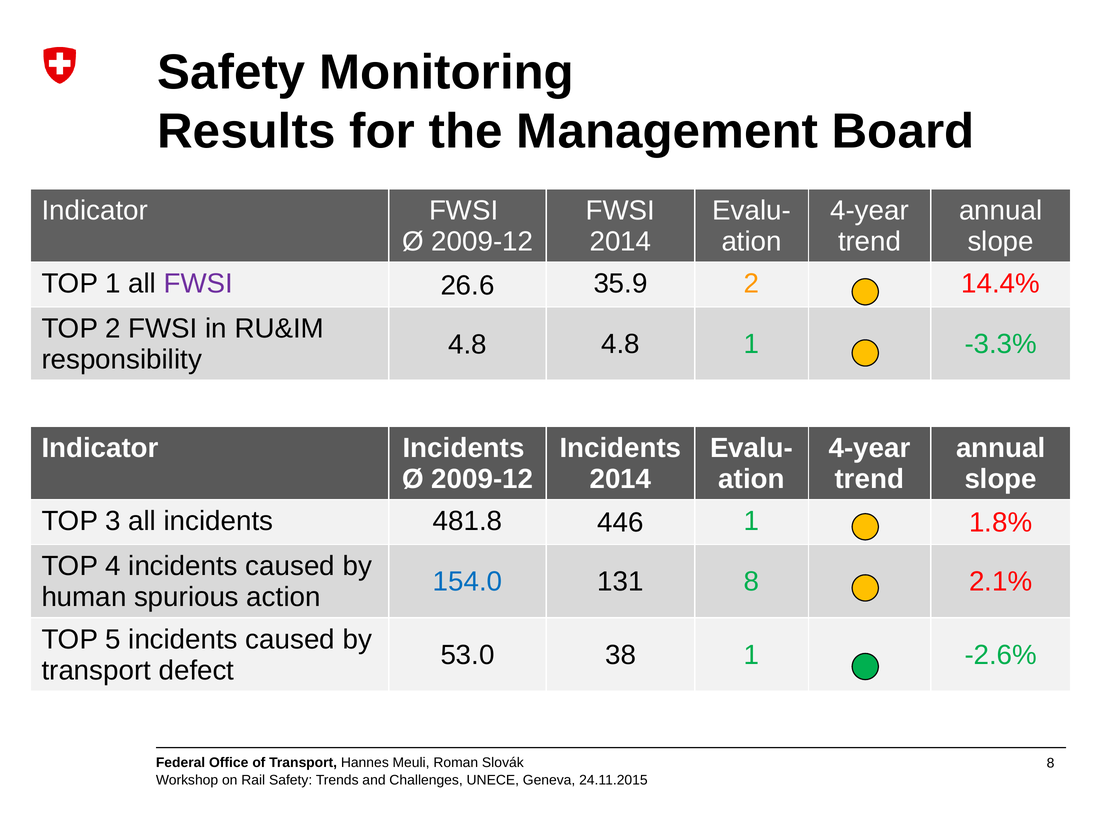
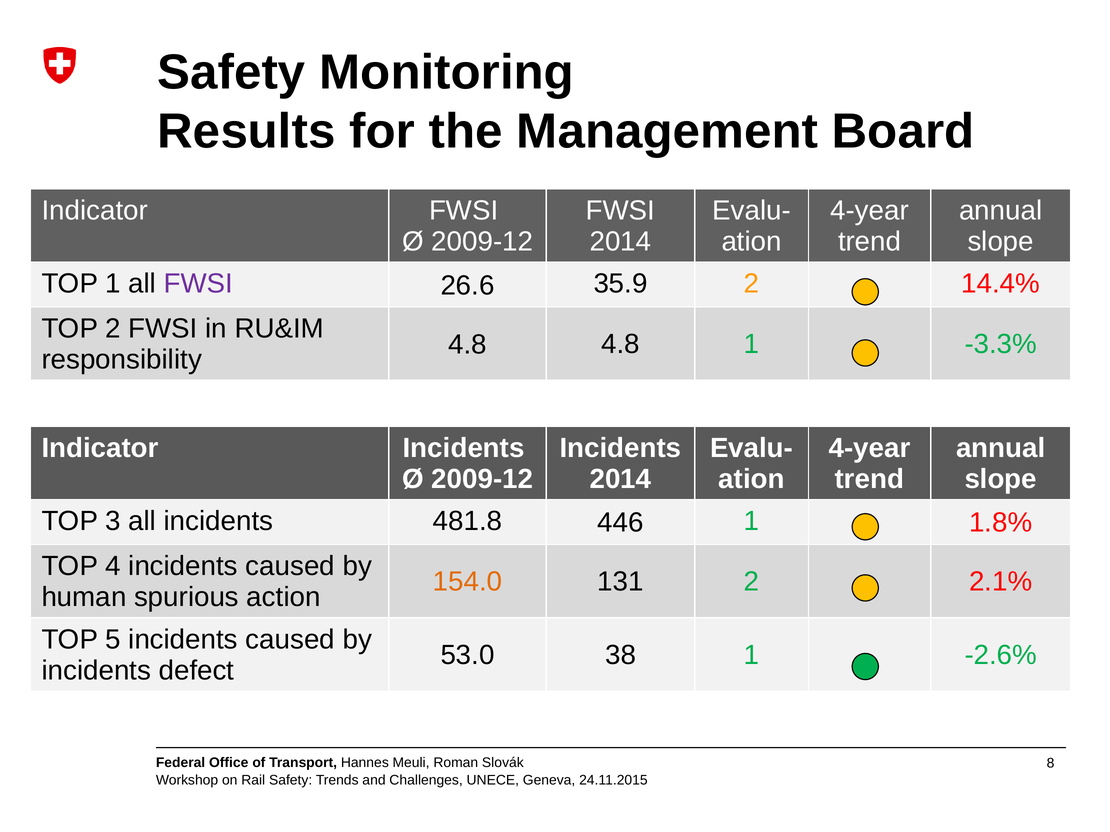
154.0 colour: blue -> orange
131 8: 8 -> 2
transport at (96, 671): transport -> incidents
